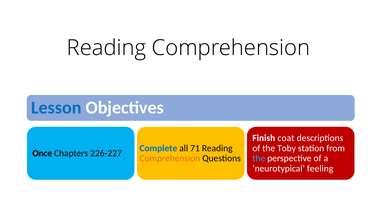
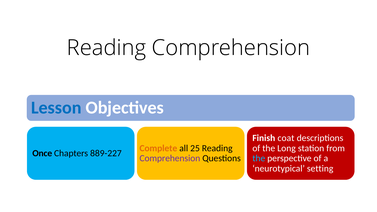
Complete colour: blue -> orange
71: 71 -> 25
Toby: Toby -> Long
226-227: 226-227 -> 889-227
Comprehension at (170, 158) colour: orange -> purple
feeling: feeling -> setting
